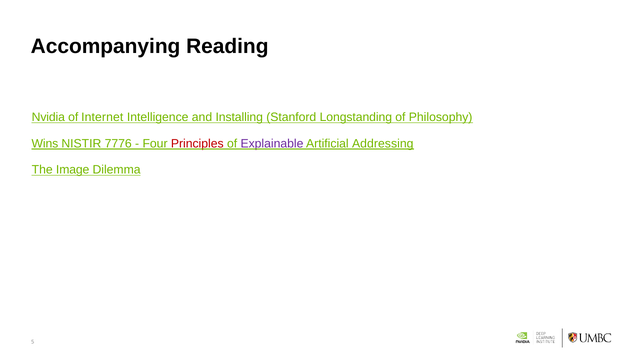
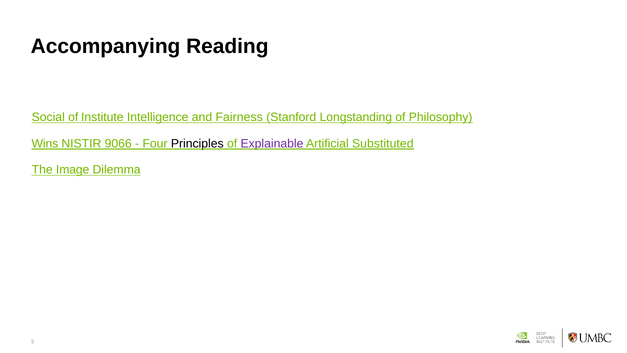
Nvidia: Nvidia -> Social
Internet: Internet -> Institute
Installing: Installing -> Fairness
7776: 7776 -> 9066
Principles colour: red -> black
Addressing: Addressing -> Substituted
